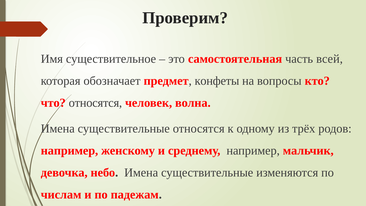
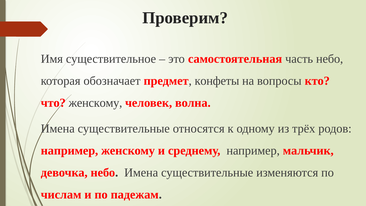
часть всей: всей -> небо
что относятся: относятся -> женскому
